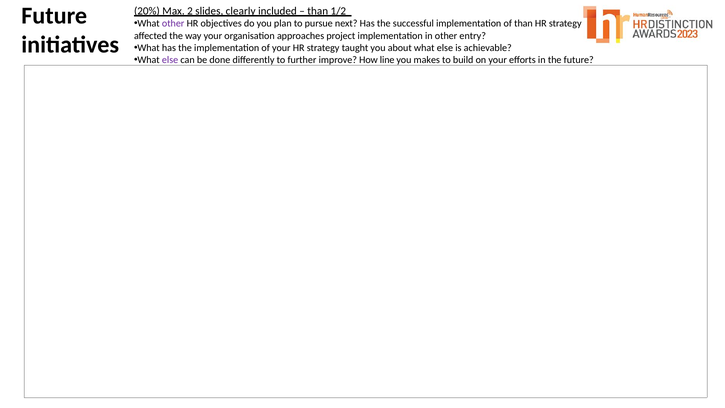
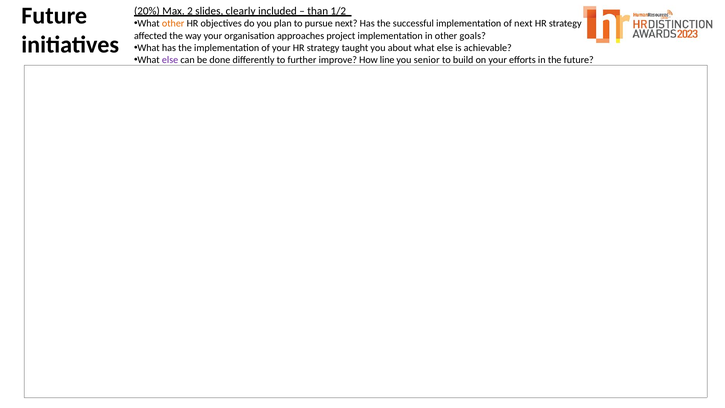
other at (173, 24) colour: purple -> orange
of than: than -> next
entry: entry -> goals
makes: makes -> senior
